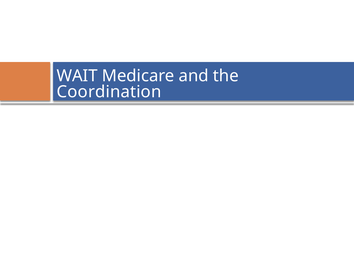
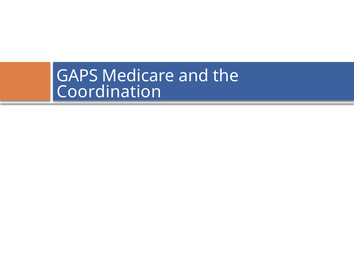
WAIT: WAIT -> GAPS
